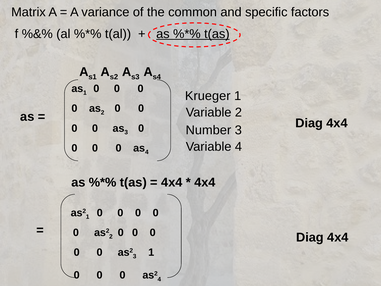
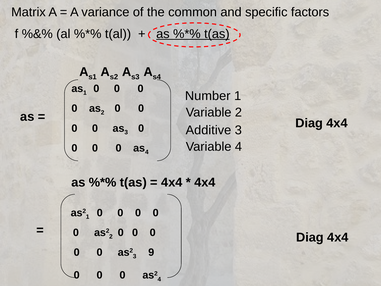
Krueger: Krueger -> Number
Number: Number -> Additive
3 1: 1 -> 9
